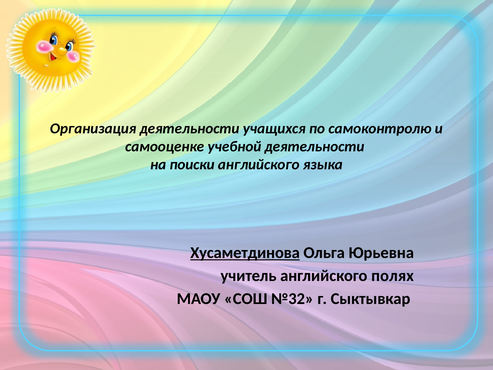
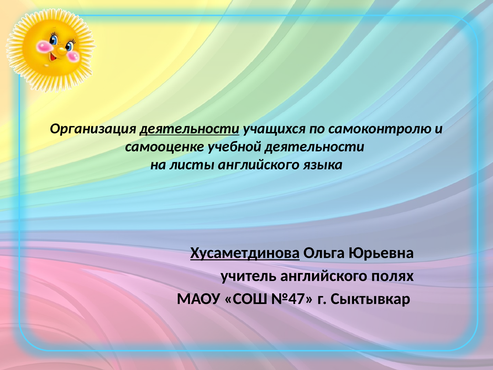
деятельности at (190, 128) underline: none -> present
поиски: поиски -> листы
№32: №32 -> №47
